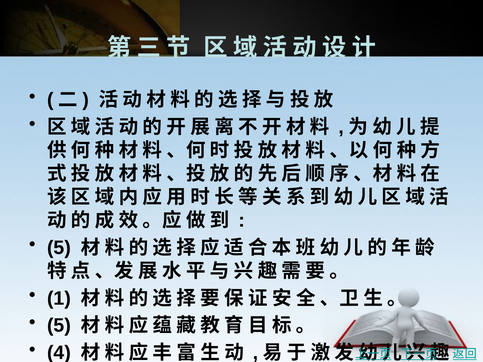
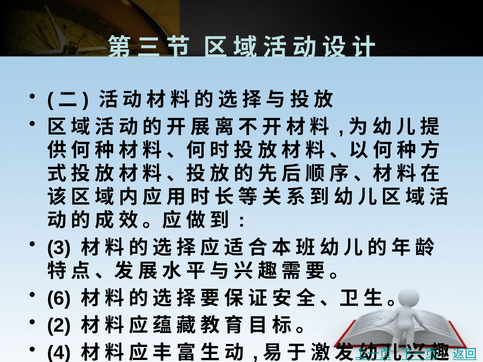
5 at (59, 248): 5 -> 3
1: 1 -> 6
5 at (59, 326): 5 -> 2
